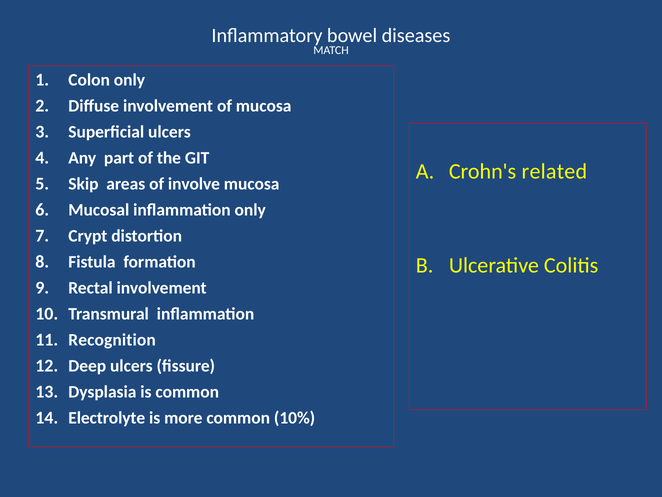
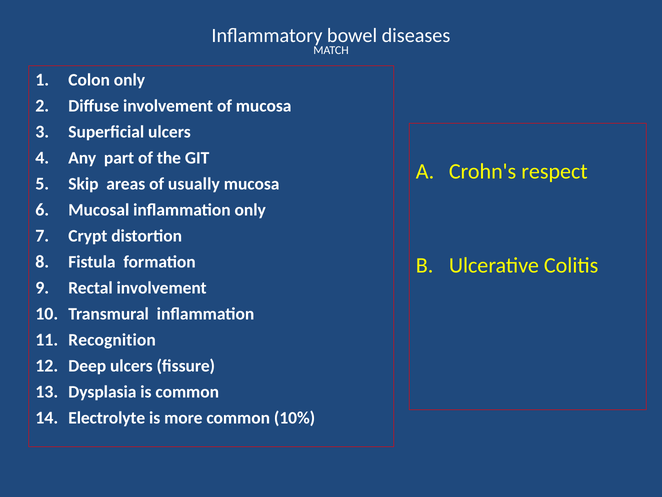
related: related -> respect
involve: involve -> usually
